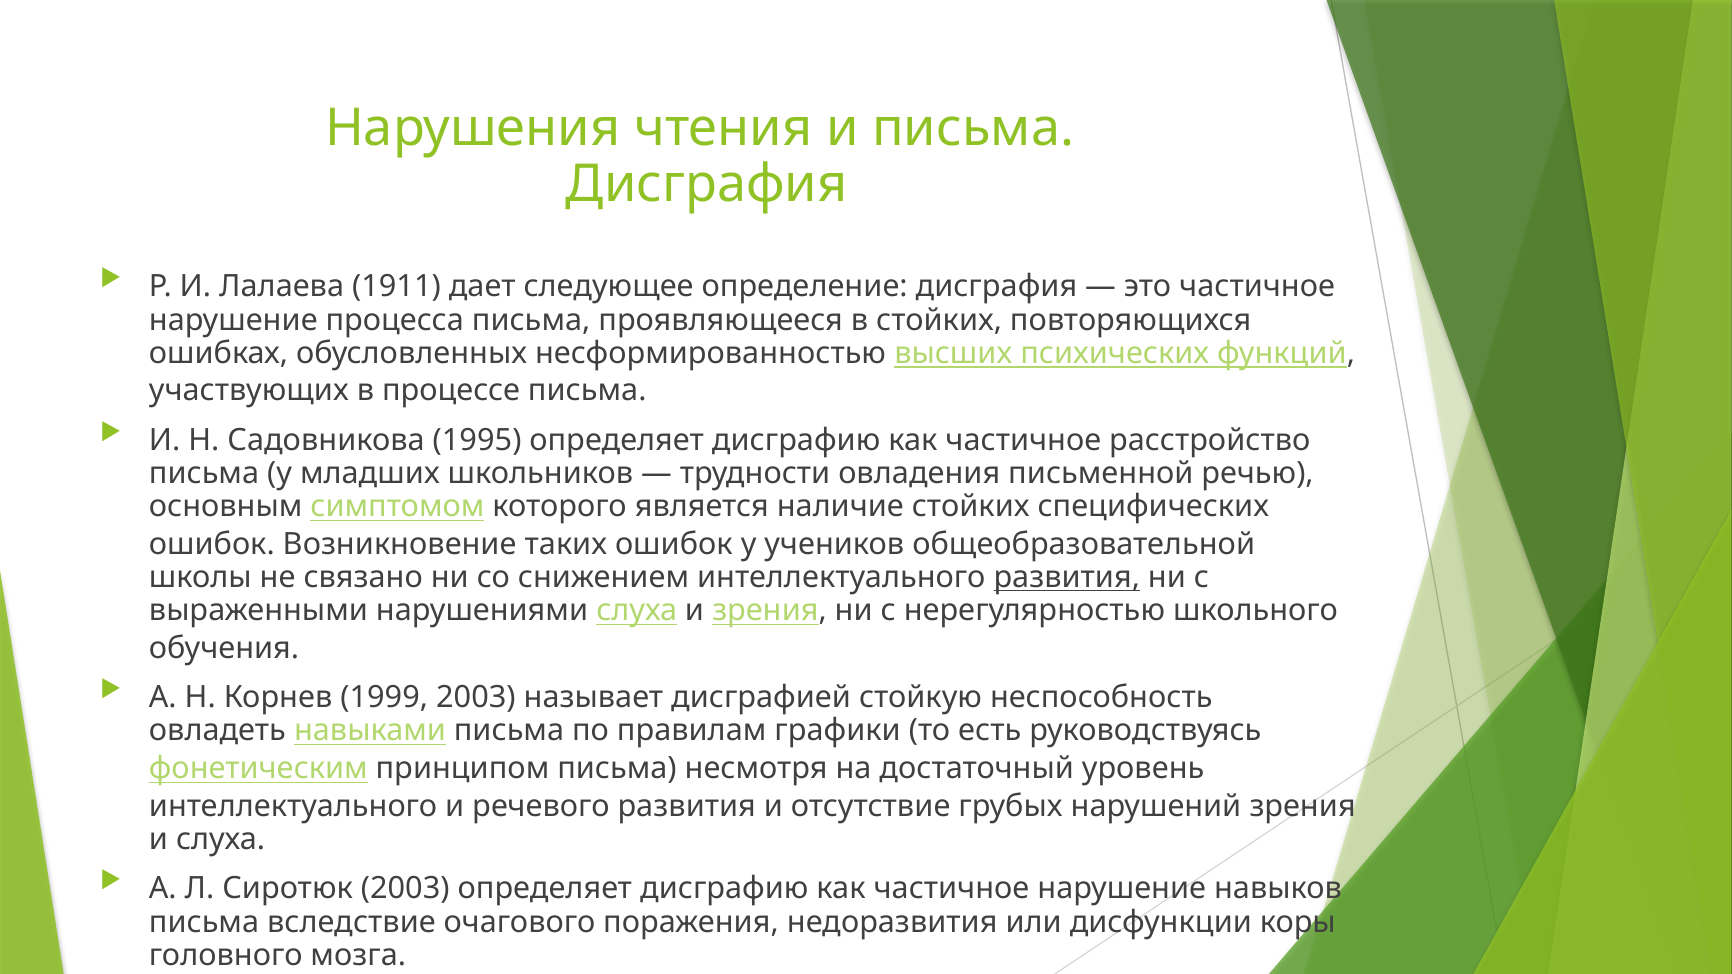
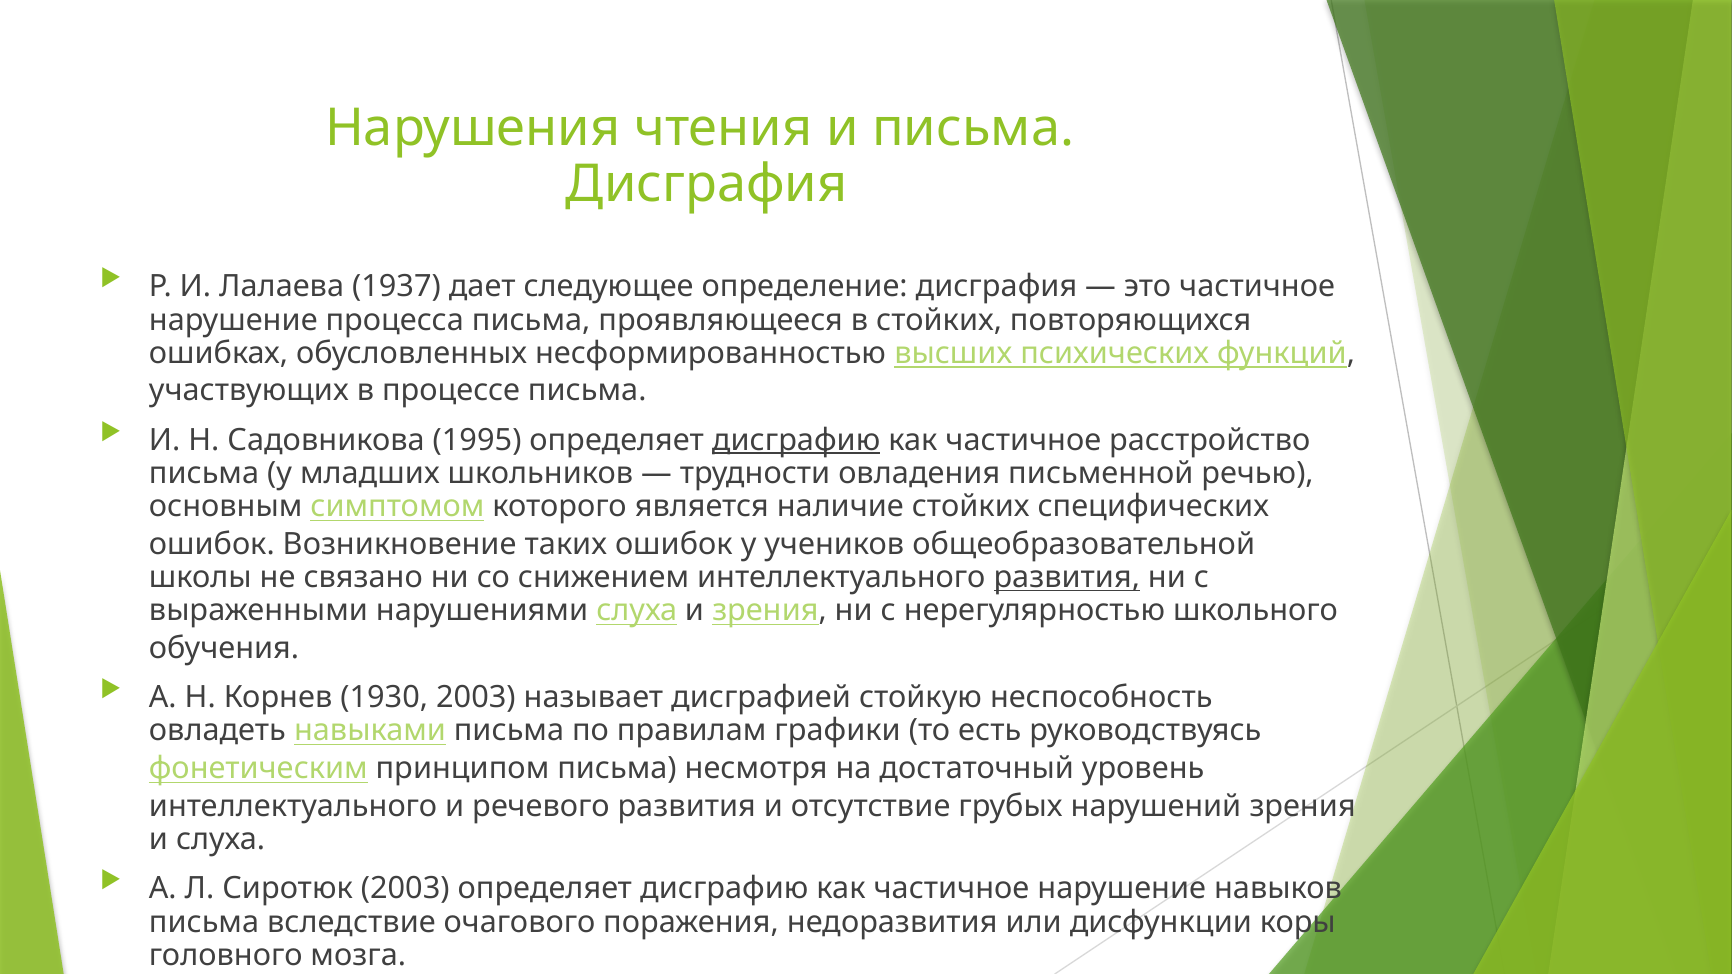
1911: 1911 -> 1937
дисграфию at (796, 440) underline: none -> present
1999: 1999 -> 1930
